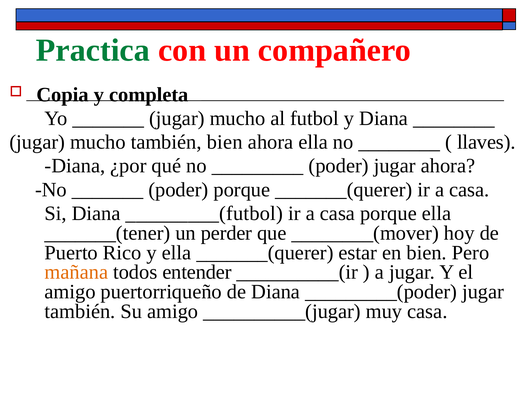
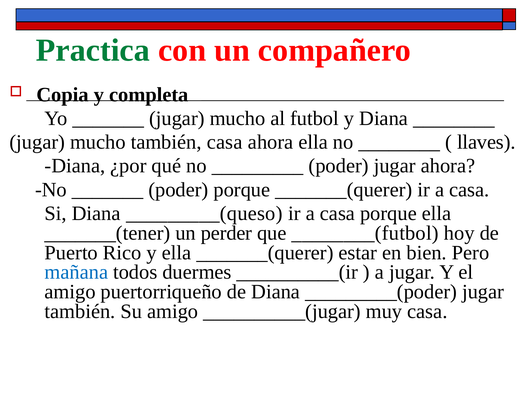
también bien: bien -> casa
_________(futbol: _________(futbol -> _________(queso
________(mover: ________(mover -> ________(futbol
mañana colour: orange -> blue
entender: entender -> duermes
